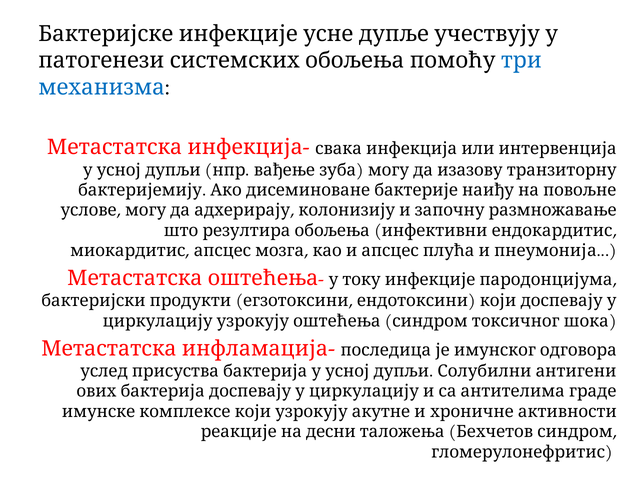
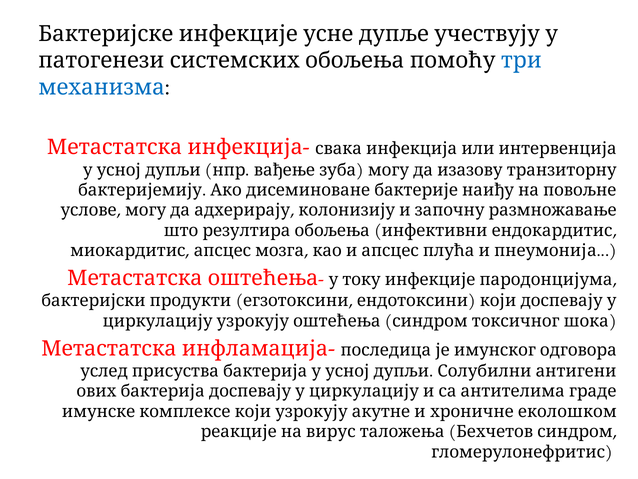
активности: активности -> еколошком
десни: десни -> вирус
